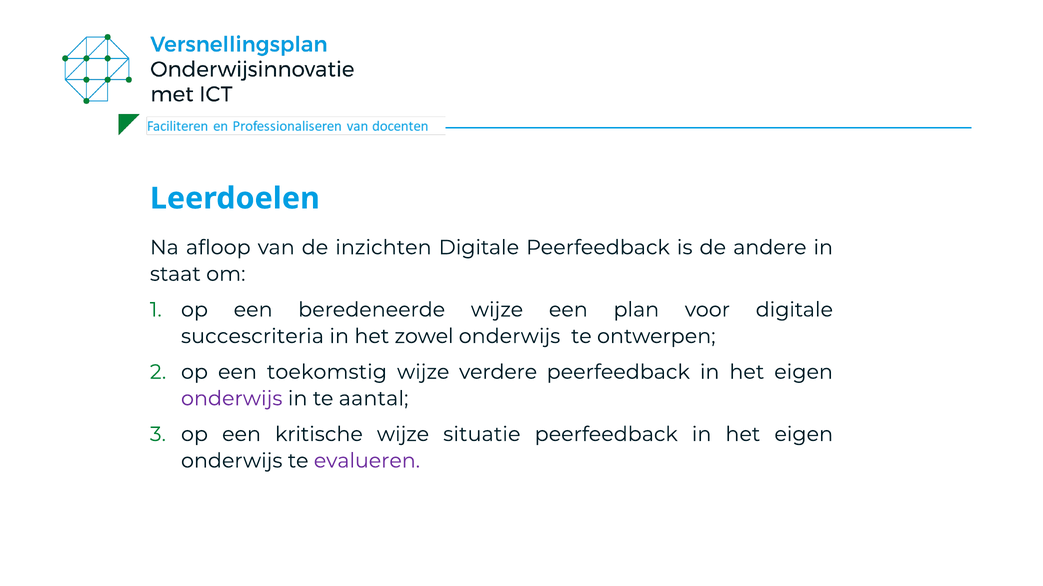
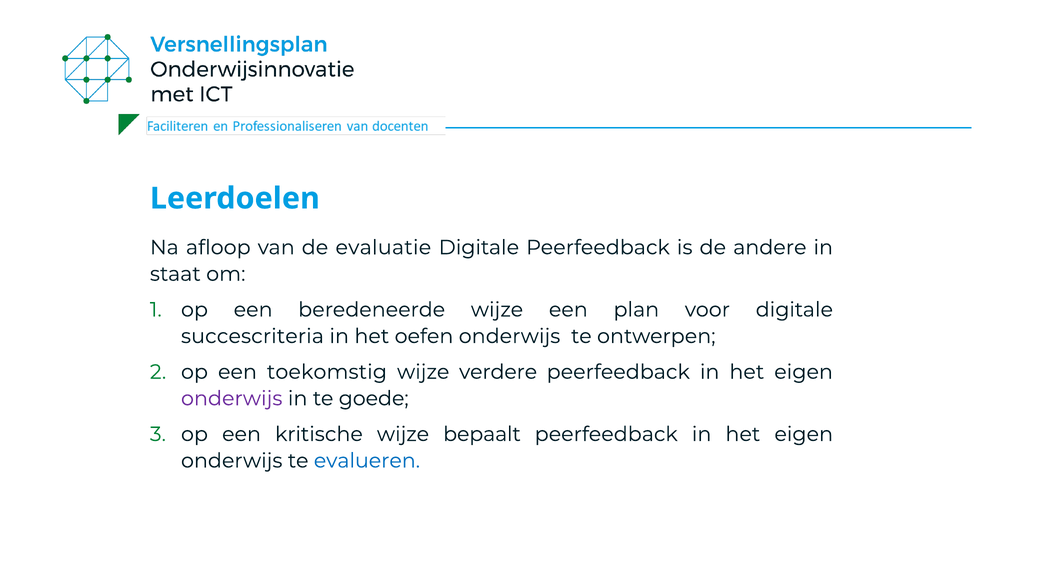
inzichten: inzichten -> evaluatie
zowel: zowel -> oefen
aantal: aantal -> goede
situatie: situatie -> bepaalt
evalueren colour: purple -> blue
